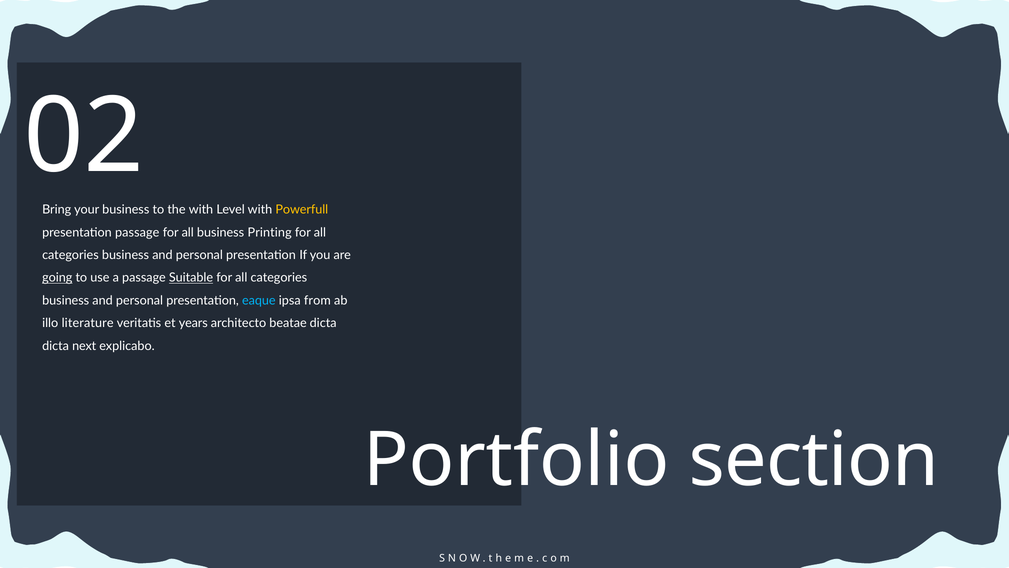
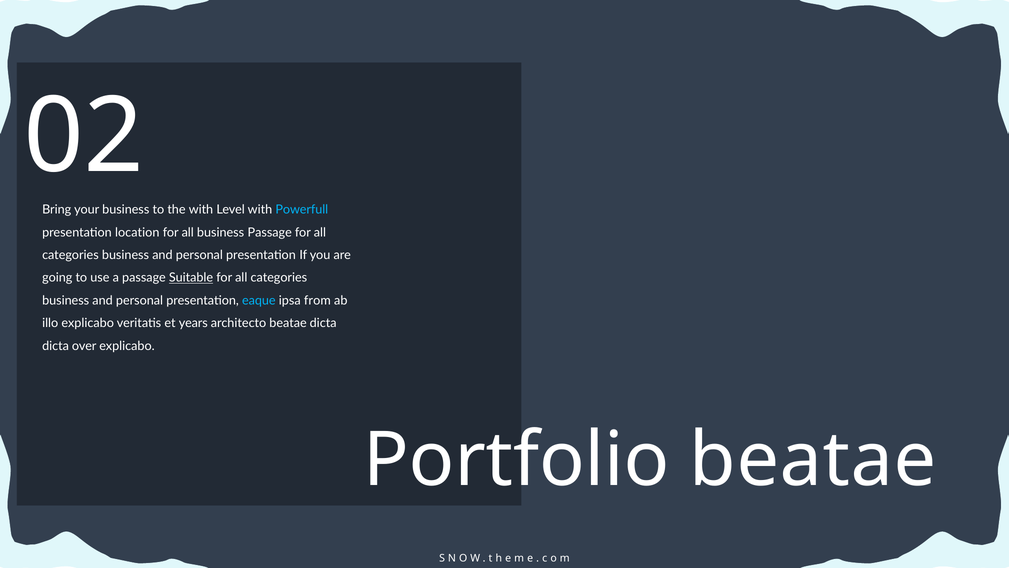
Powerfull colour: yellow -> light blue
presentation passage: passage -> location
business Printing: Printing -> Passage
going underline: present -> none
illo literature: literature -> explicabo
next: next -> over
Portfolio section: section -> beatae
